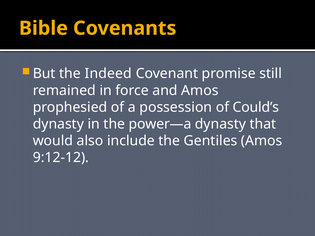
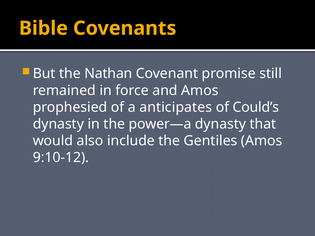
Indeed: Indeed -> Nathan
possession: possession -> anticipates
9:12-12: 9:12-12 -> 9:10-12
